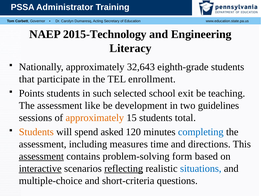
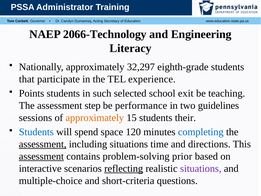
2015-Technology: 2015-Technology -> 2066-Technology
32,643: 32,643 -> 32,297
enrollment: enrollment -> experience
like: like -> step
development: development -> performance
total: total -> their
Students at (36, 132) colour: orange -> blue
asked: asked -> space
assessment at (43, 144) underline: none -> present
including measures: measures -> situations
form: form -> prior
interactive underline: present -> none
situations at (201, 168) colour: blue -> purple
